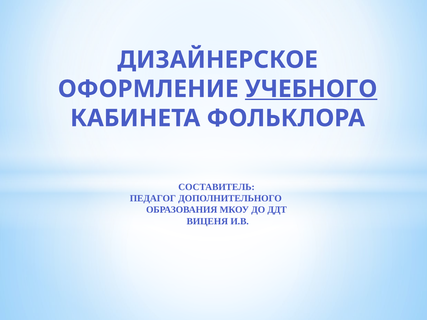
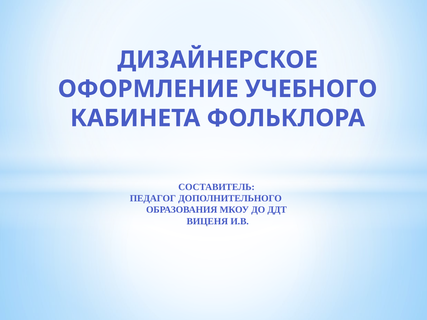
УЧЕБНОГО underline: present -> none
